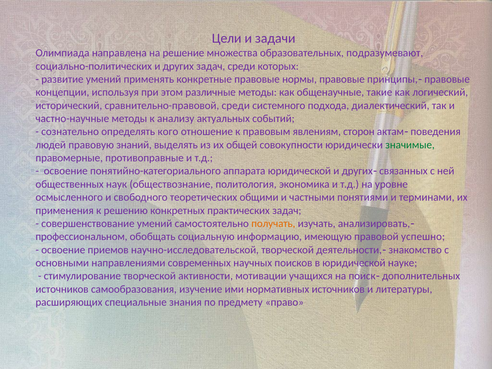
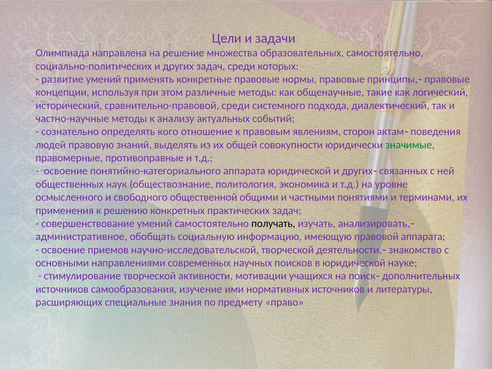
образовательных подразумевают: подразумевают -> самостоятельно
теоретических: теоретических -> общественной
получать colour: orange -> black
профессиональном: профессиональном -> административное
правовой успешно: успешно -> аппарата
